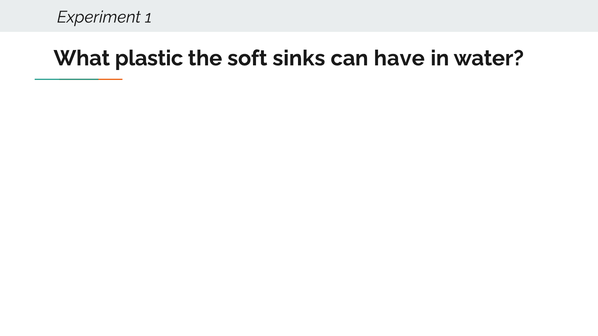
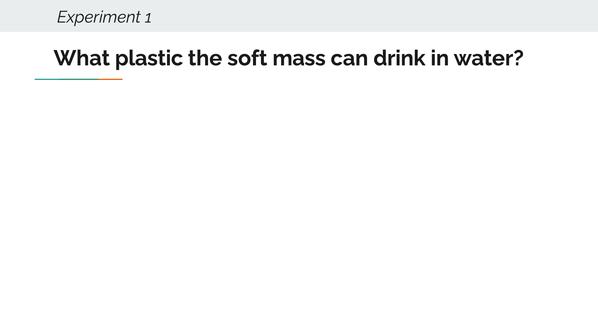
sinks: sinks -> mass
have: have -> drink
